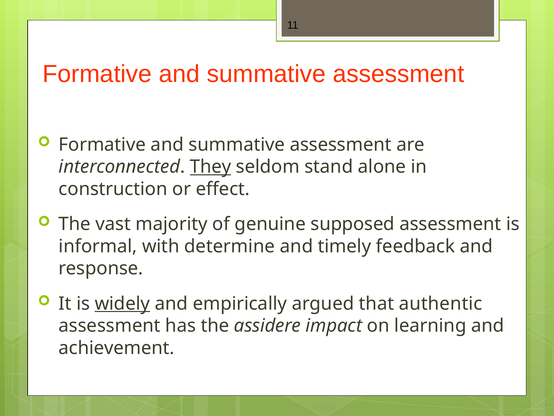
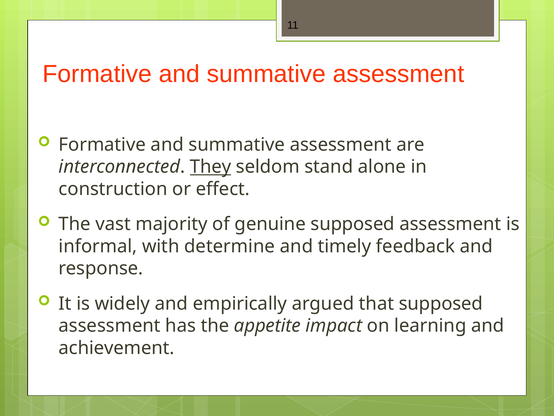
widely underline: present -> none
that authentic: authentic -> supposed
assidere: assidere -> appetite
